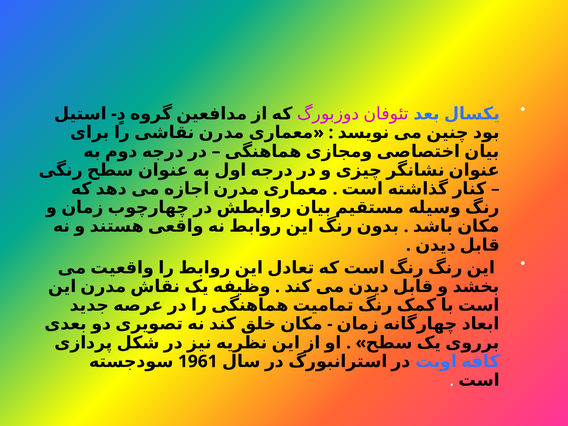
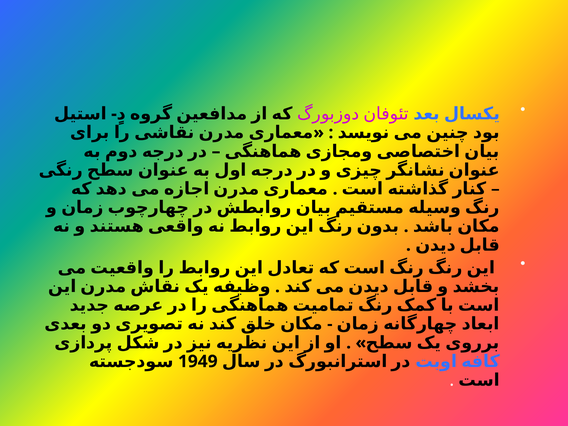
1961: 1961 -> 1949
